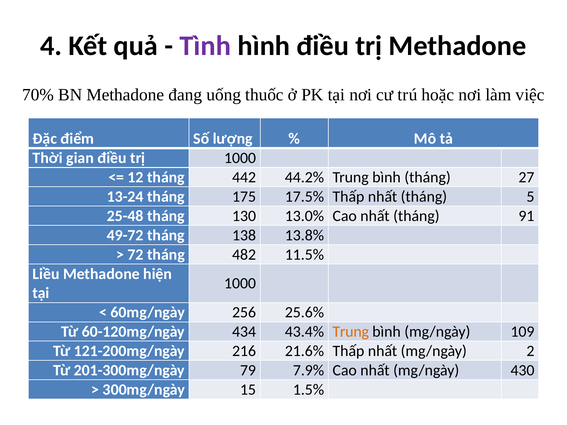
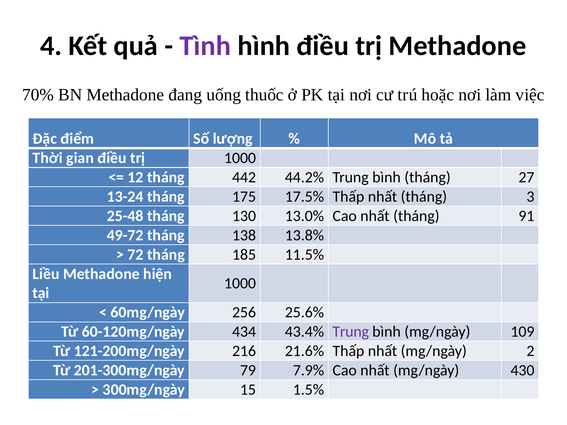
5: 5 -> 3
482: 482 -> 185
Trung at (351, 332) colour: orange -> purple
